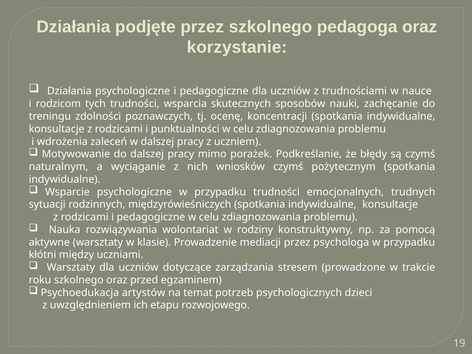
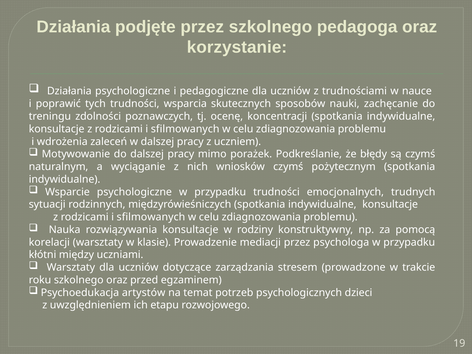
rodzicom: rodzicom -> poprawić
punktualności at (185, 129): punktualności -> sfilmowanych
pedagogiczne at (151, 217): pedagogiczne -> sfilmowanych
rozwiązywania wolontariat: wolontariat -> konsultacje
aktywne: aktywne -> korelacji
